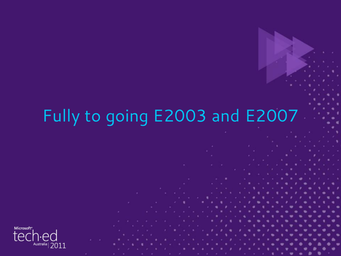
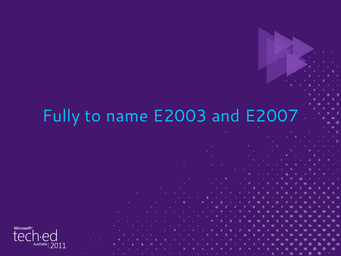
going: going -> name
